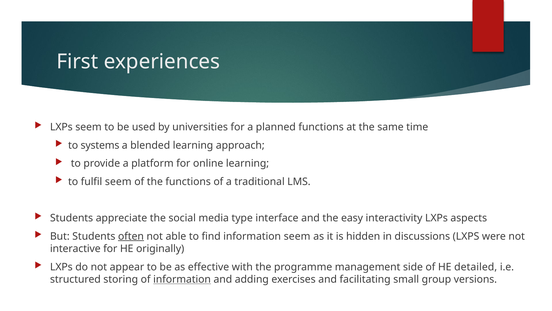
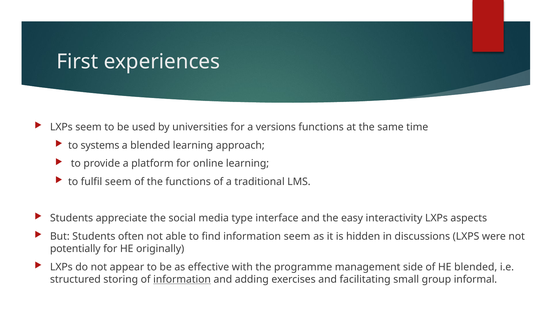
planned: planned -> versions
often underline: present -> none
interactive: interactive -> potentially
HE detailed: detailed -> blended
versions: versions -> informal
